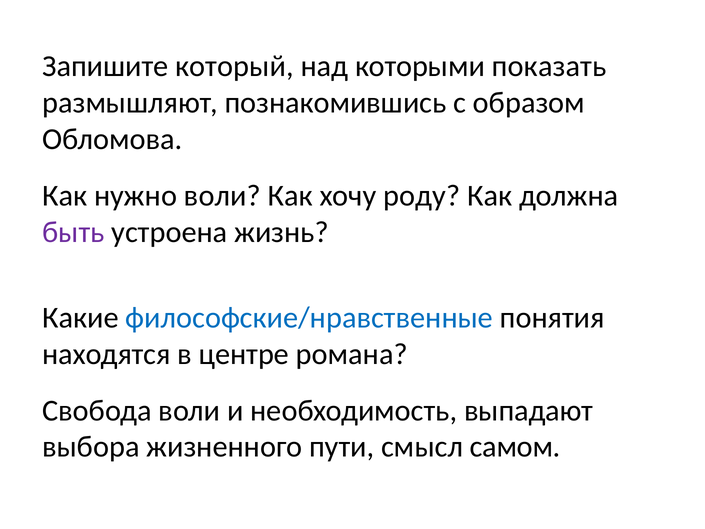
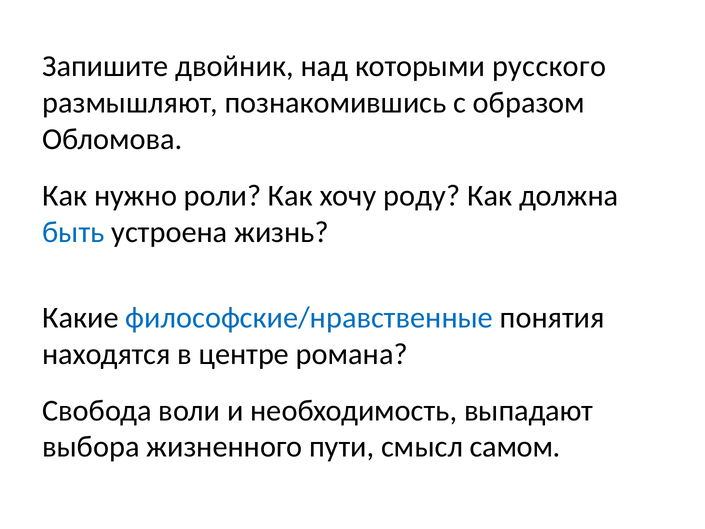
который: который -> двойник
показать: показать -> русского
нужно воли: воли -> роли
быть colour: purple -> blue
